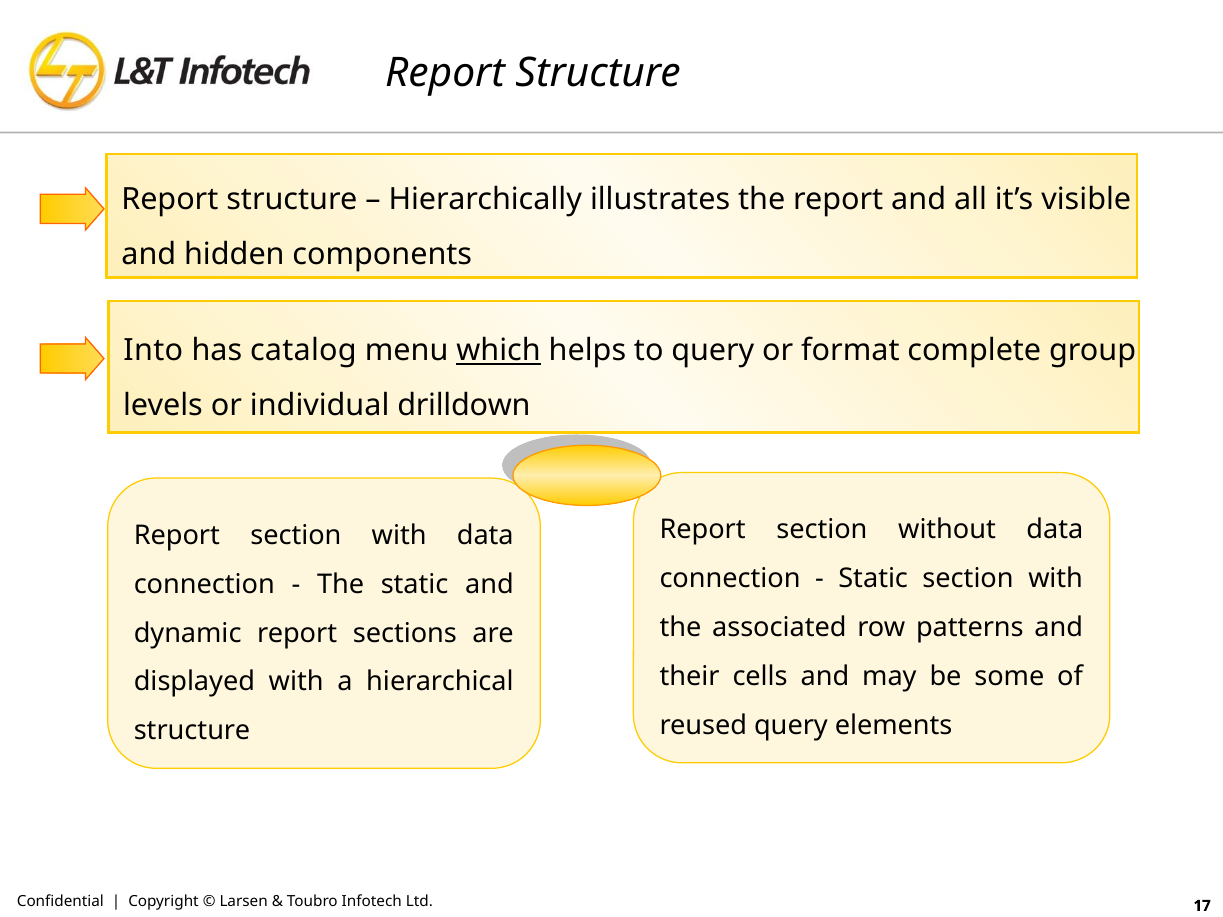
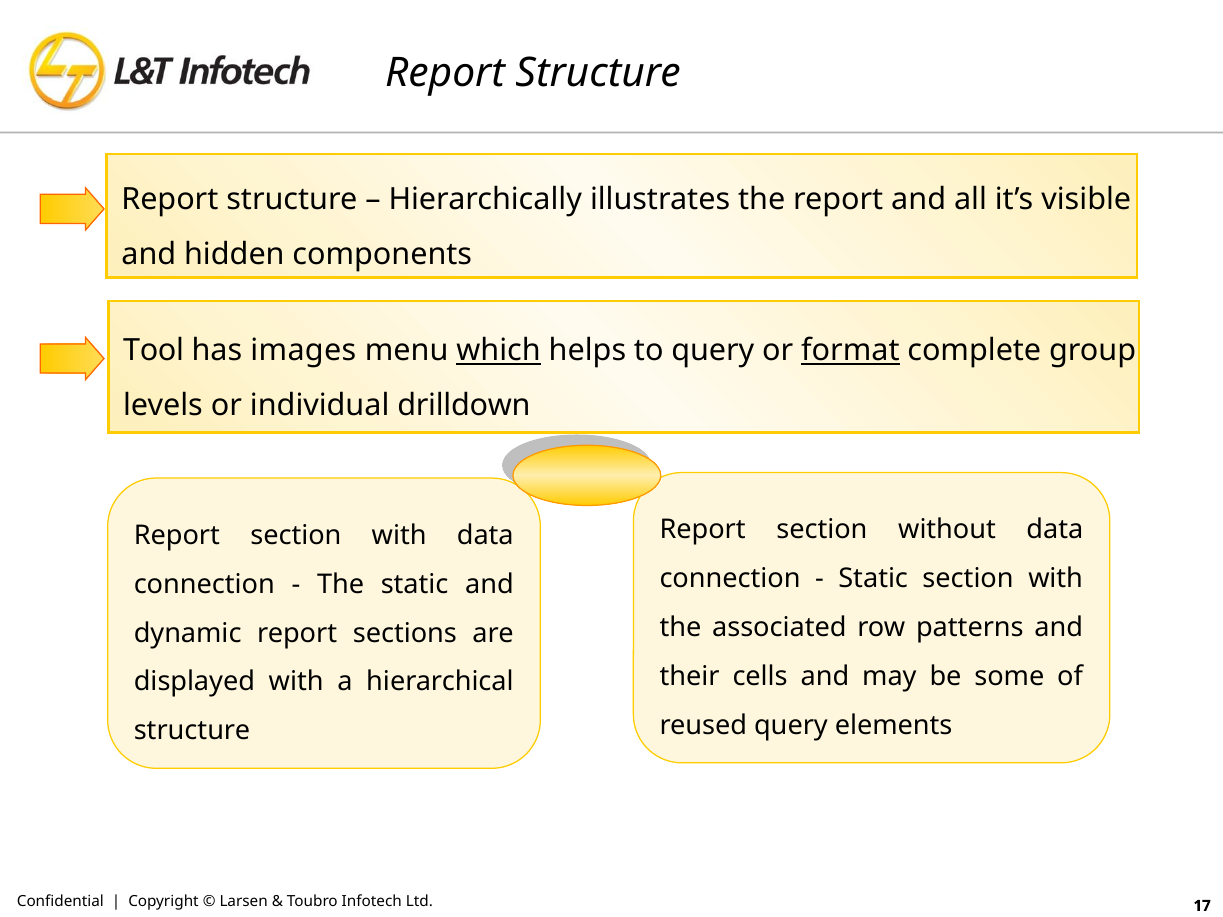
Into: Into -> Tool
catalog: catalog -> images
format underline: none -> present
